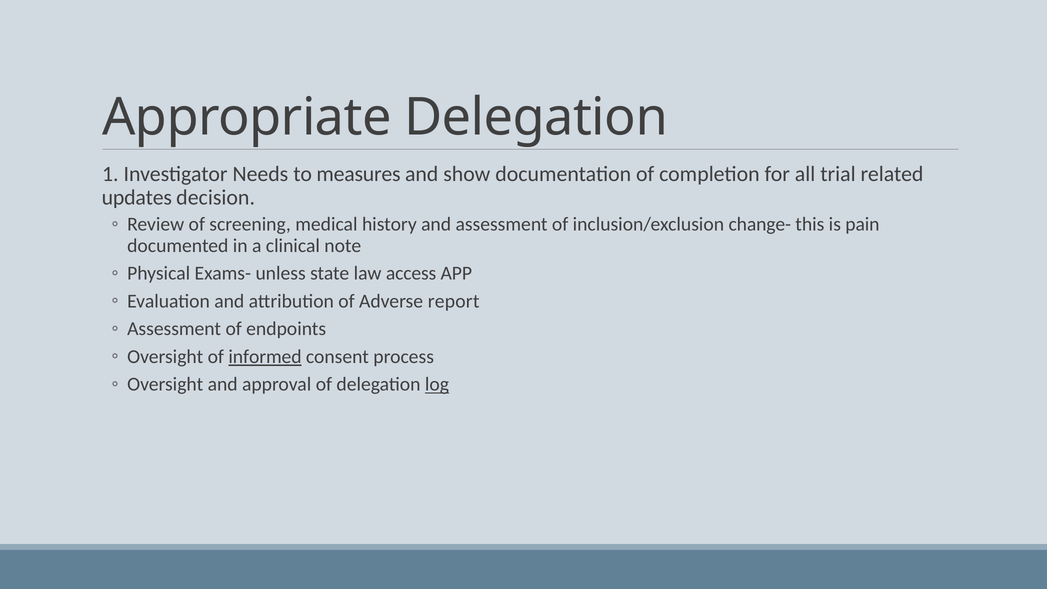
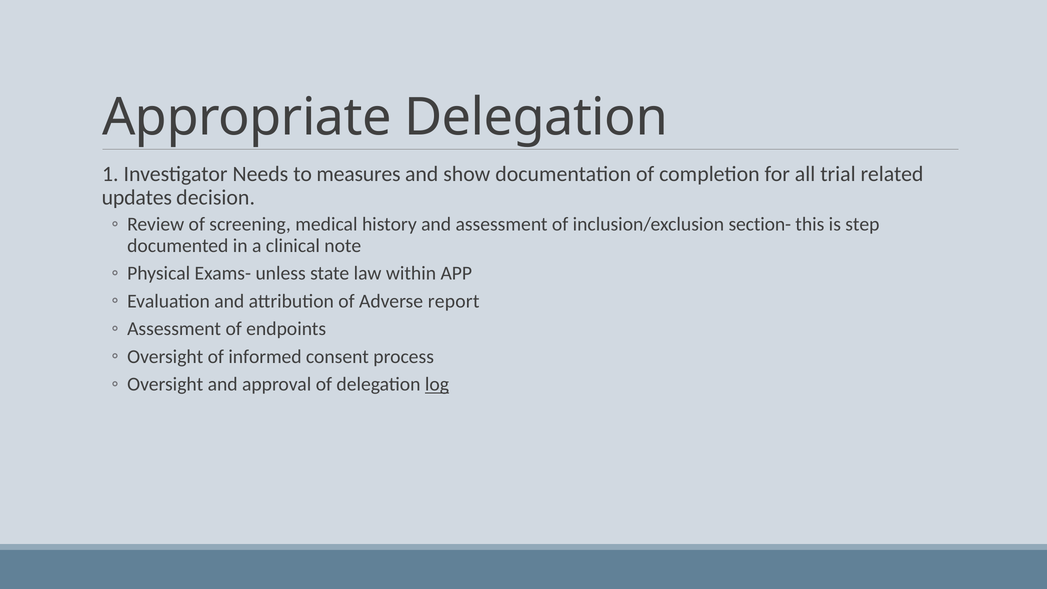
change-: change- -> section-
pain: pain -> step
access: access -> within
informed underline: present -> none
